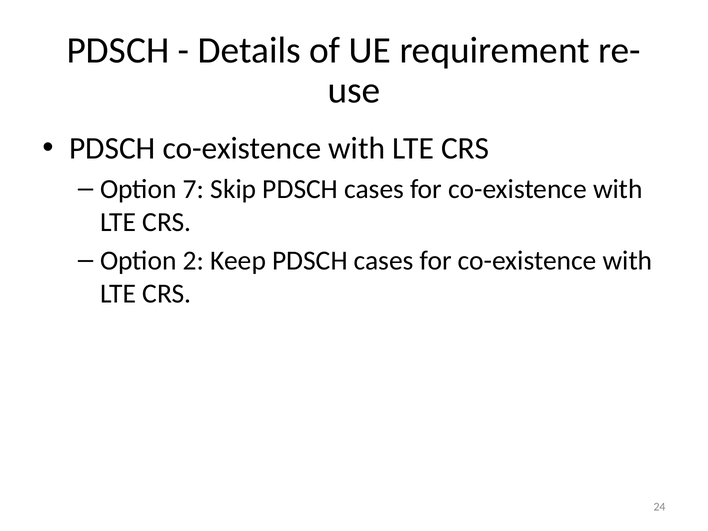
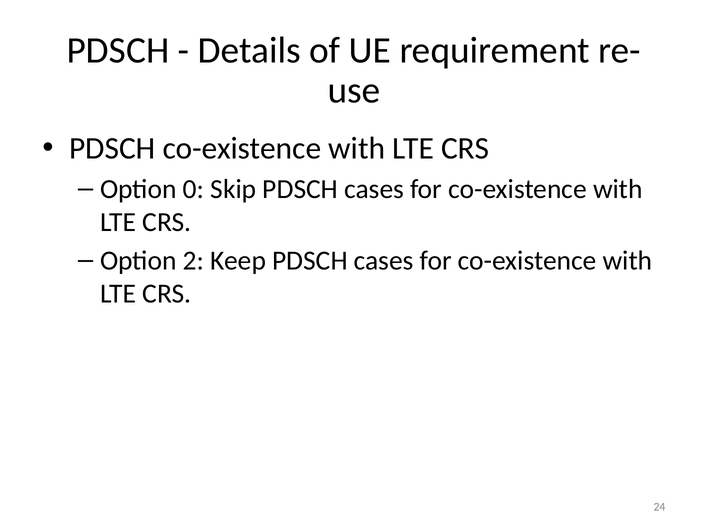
7: 7 -> 0
